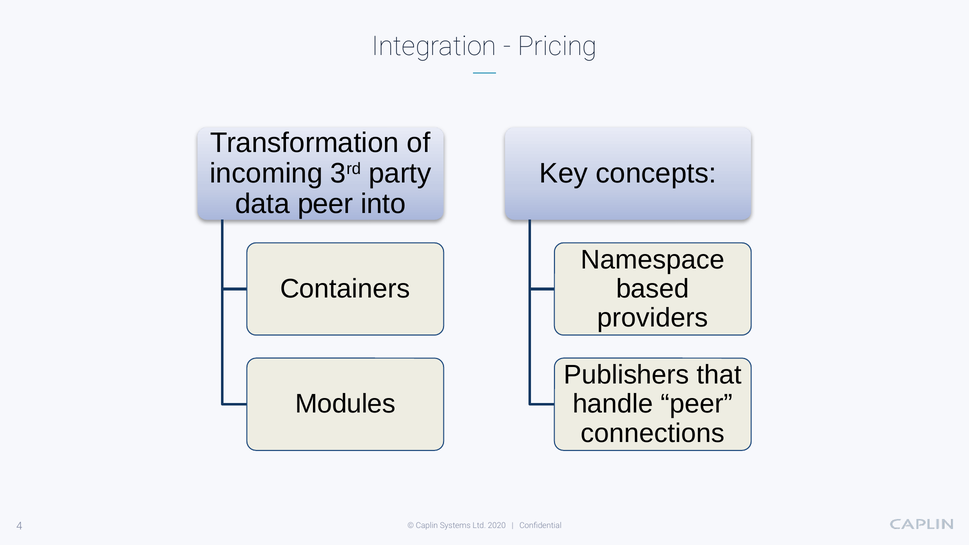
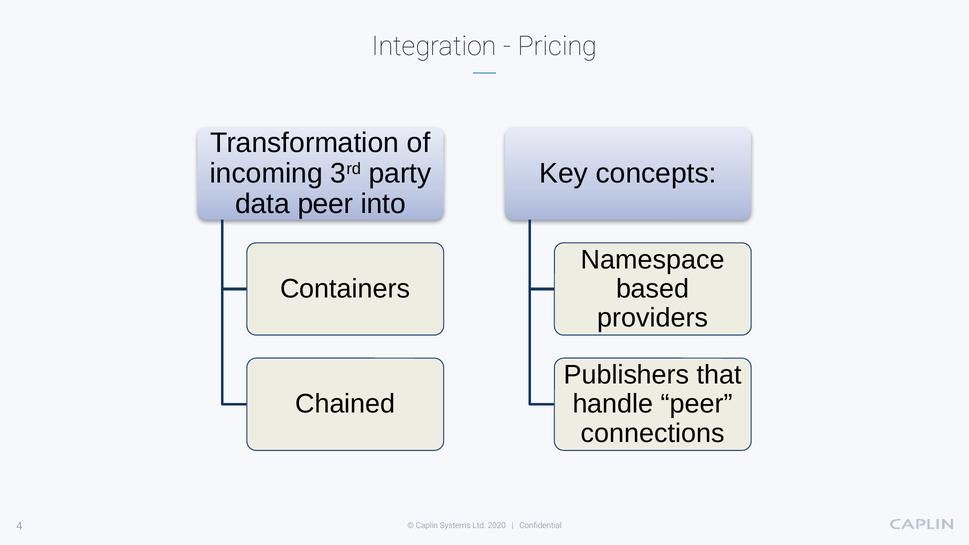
Modules: Modules -> Chained
